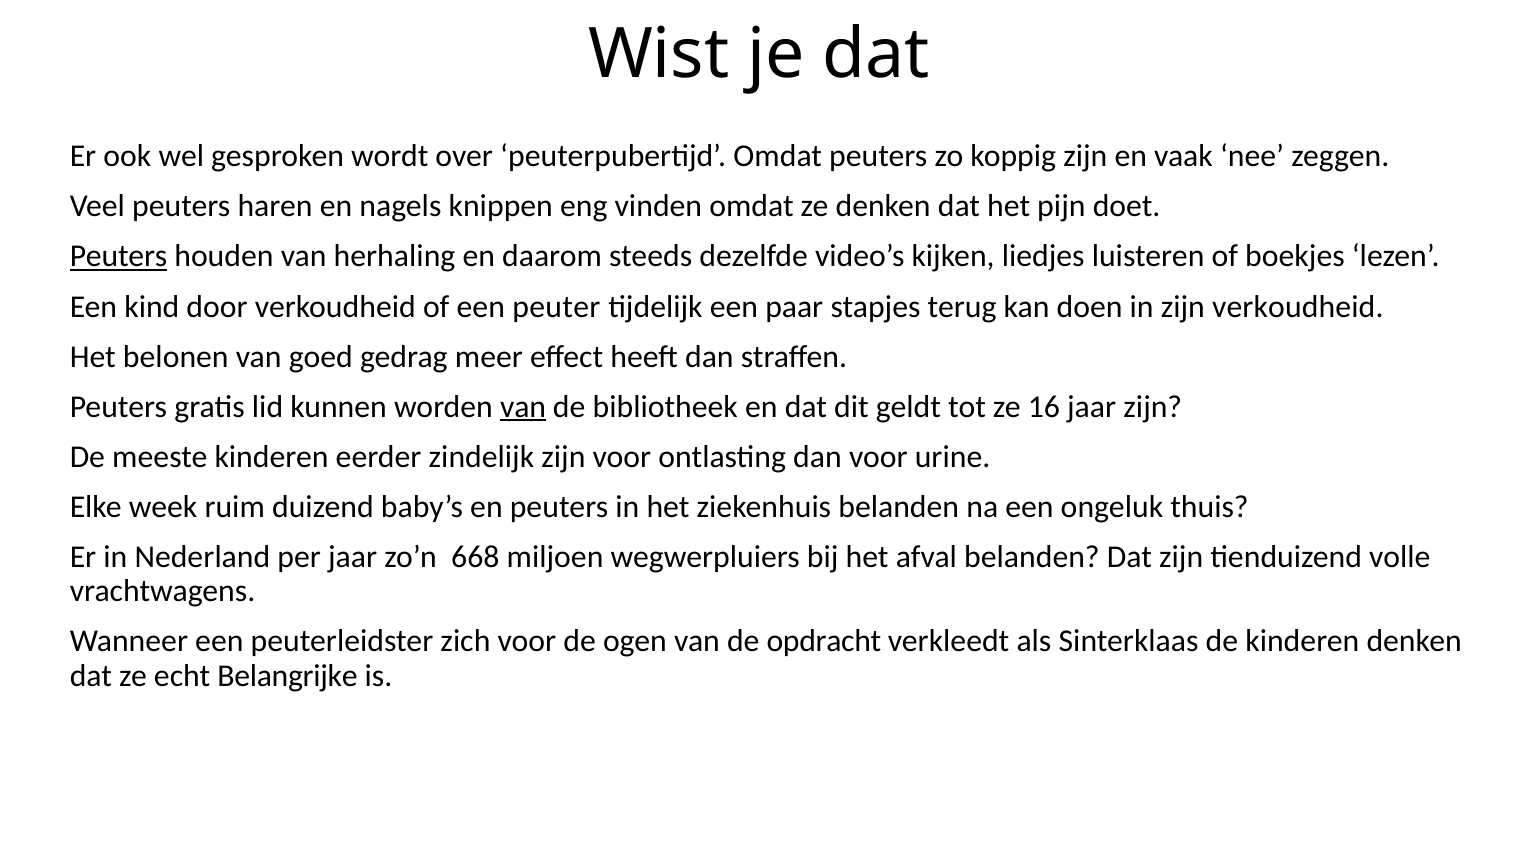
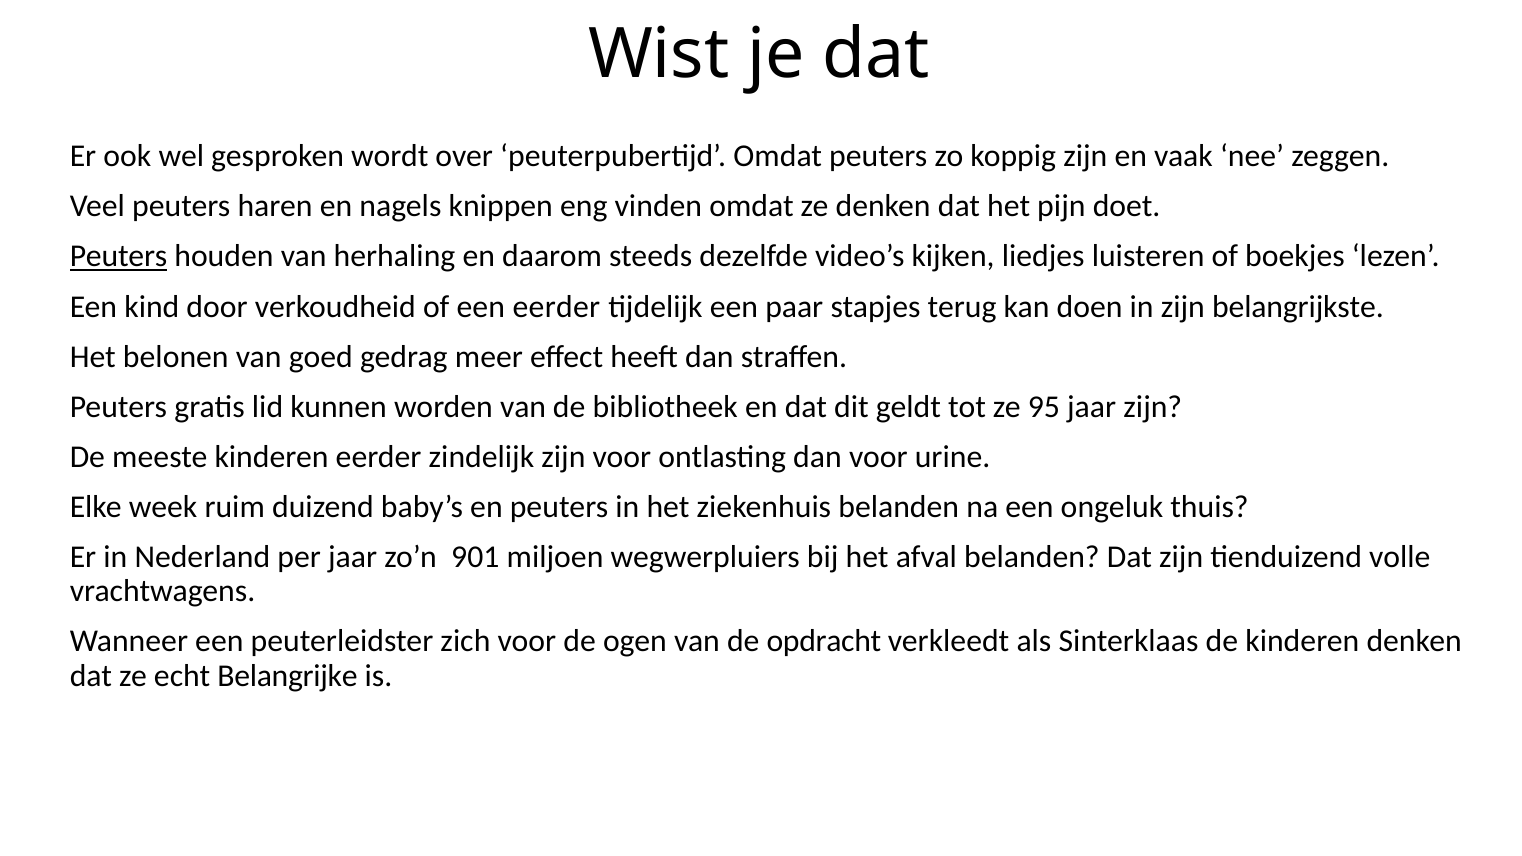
een peuter: peuter -> eerder
zijn verkoudheid: verkoudheid -> belangrijkste
van at (523, 407) underline: present -> none
16: 16 -> 95
668: 668 -> 901
